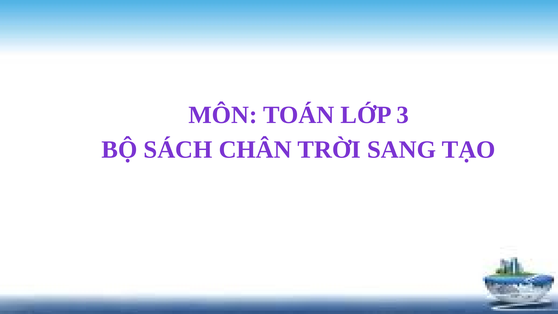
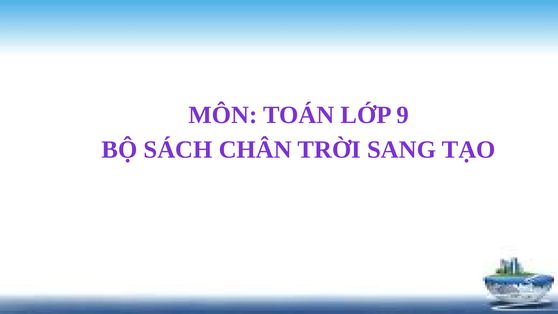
3: 3 -> 9
